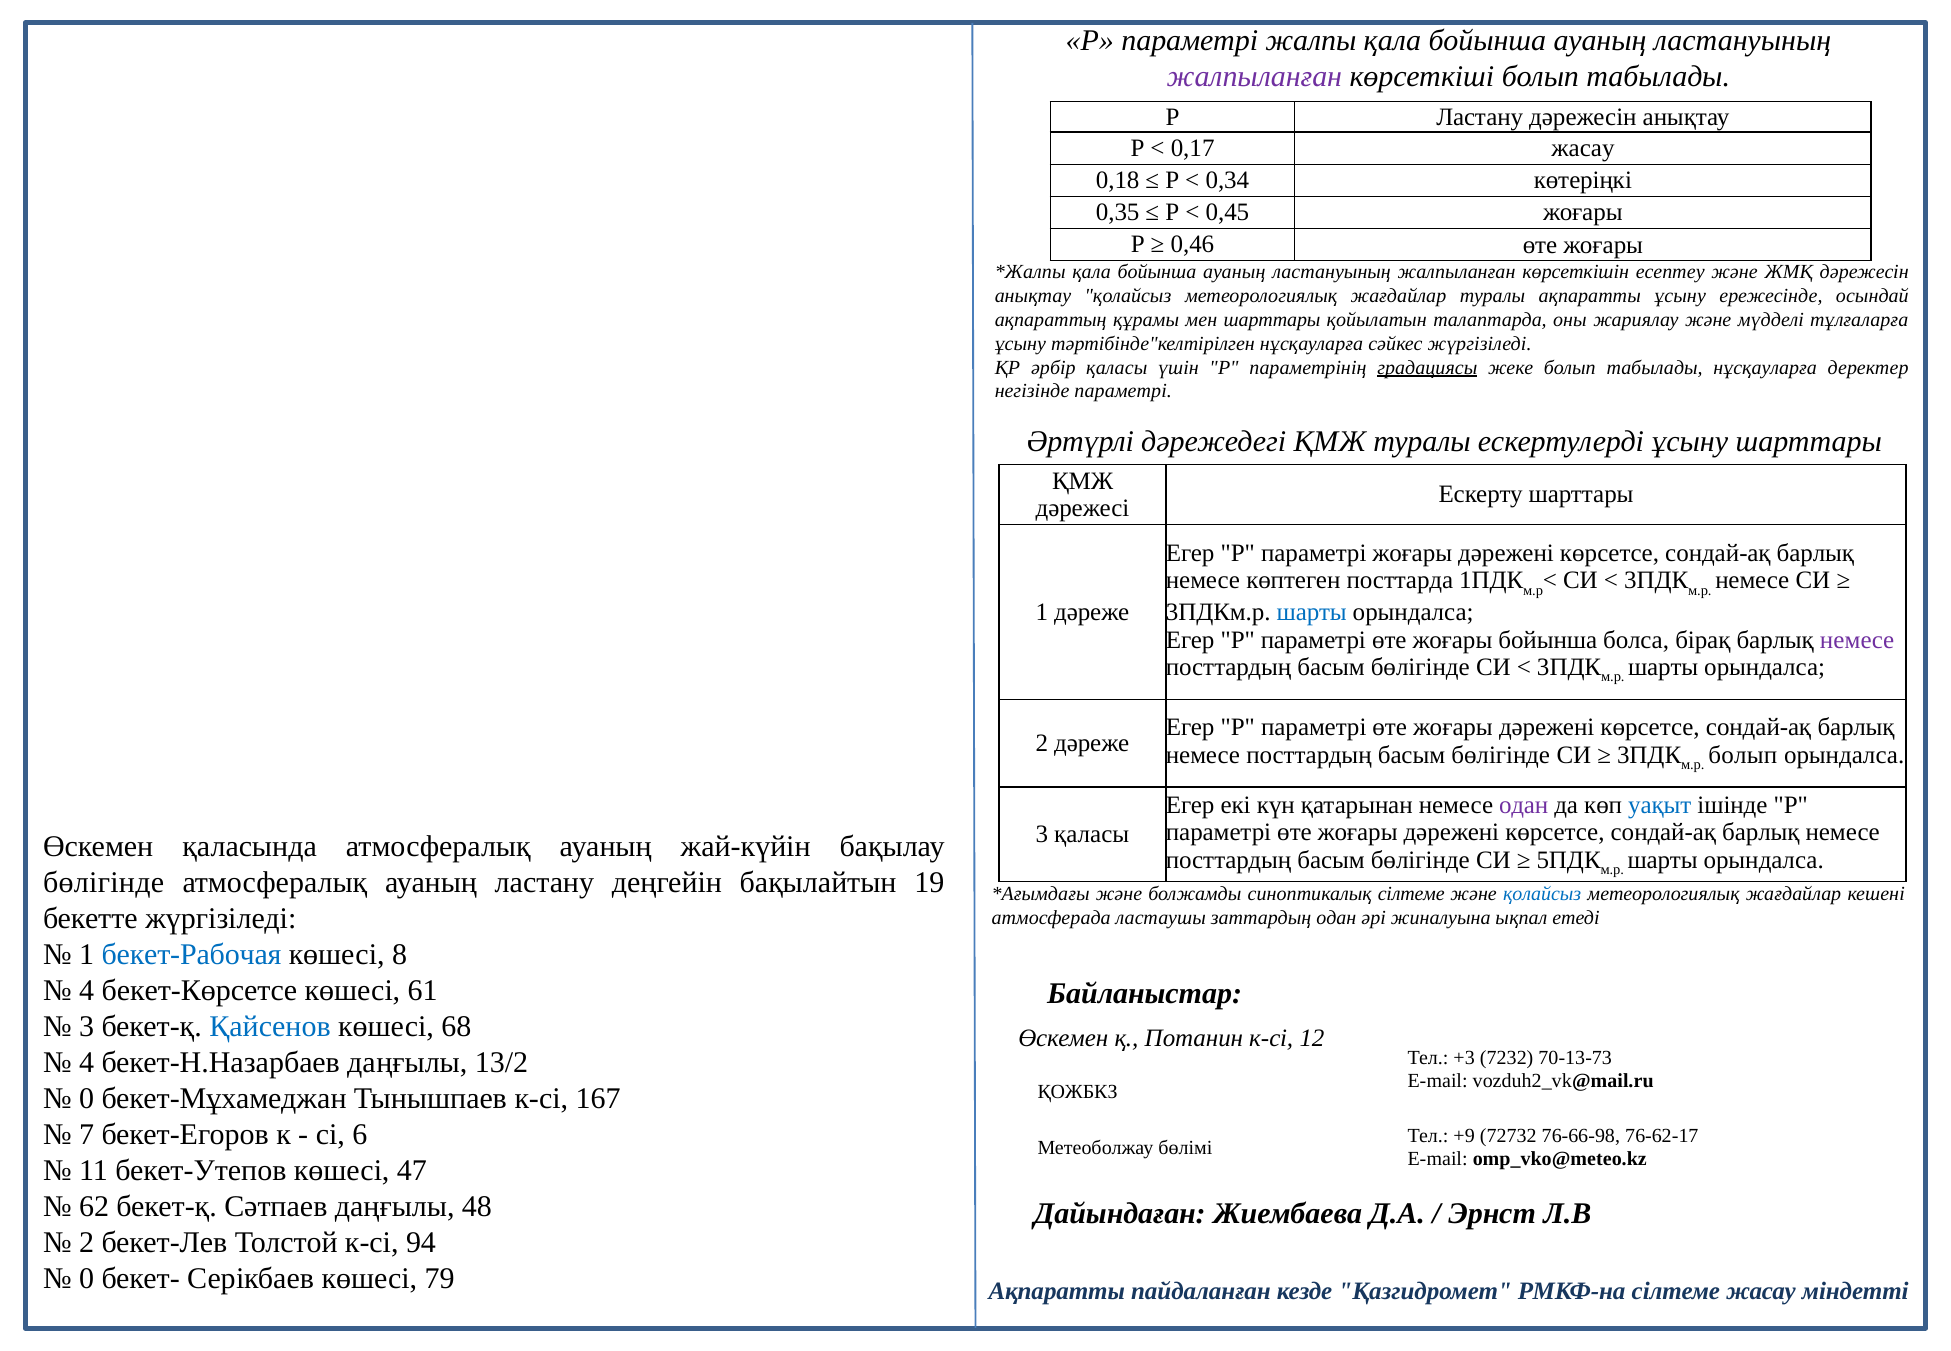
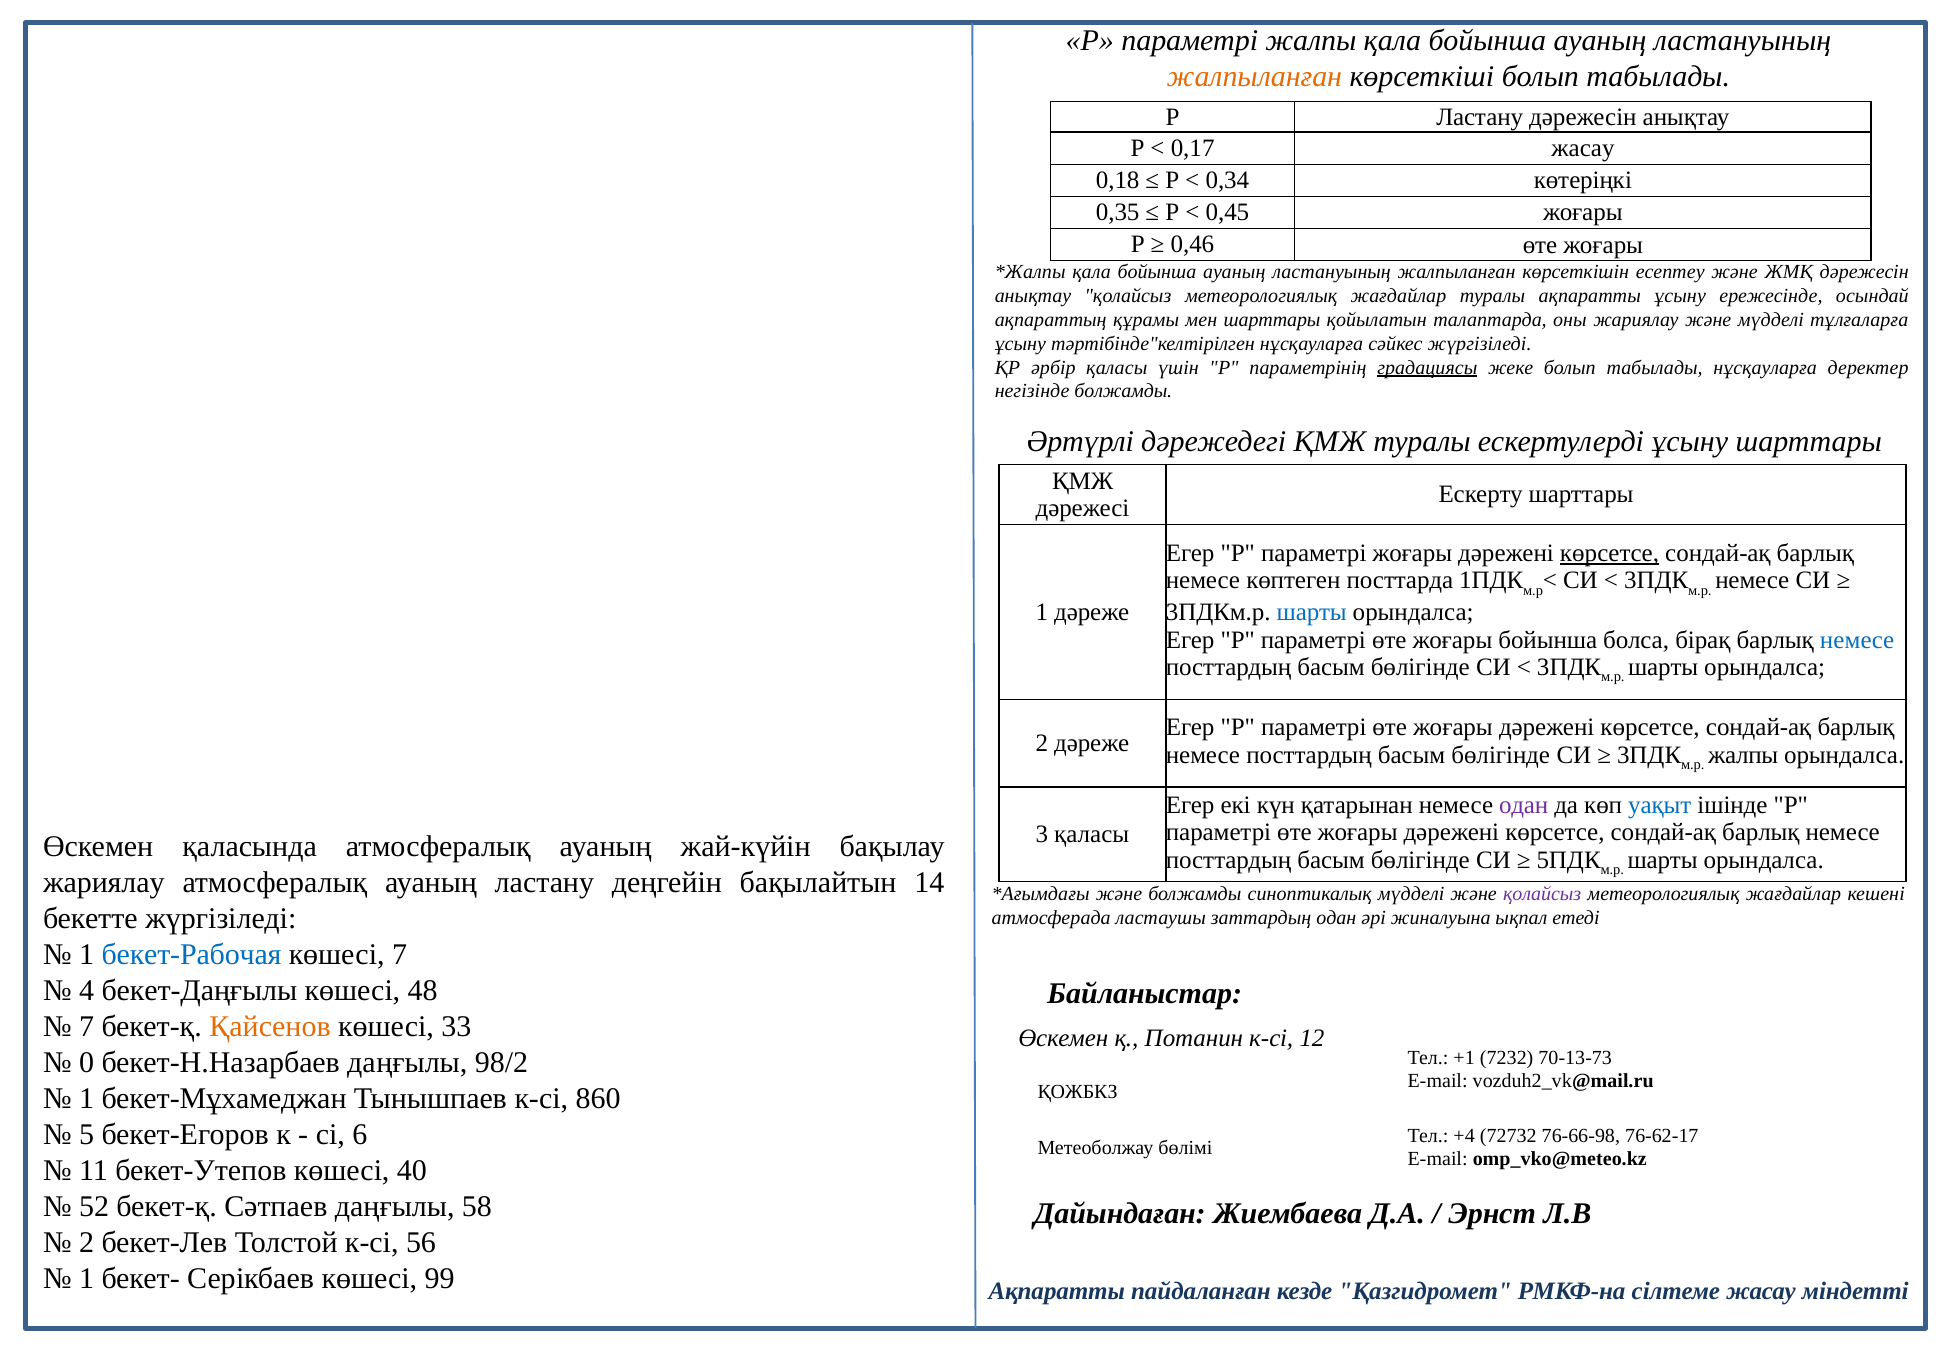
жалпыланған at (1254, 77) colour: purple -> orange
негізінде параметрі: параметрі -> болжамды
көрсетсе at (1610, 553) underline: none -> present
немесе at (1857, 640) colour: purple -> blue
болып at (1743, 755): болып -> жалпы
бөлігінде at (104, 882): бөлігінде -> жариялау
19: 19 -> 14
синоптикалық сілтеме: сілтеме -> мүдделі
қолайсыз at (1542, 894) colour: blue -> purple
көшесі 8: 8 -> 7
бекет-Көрсетсе: бекет-Көрсетсе -> бекет-Даңғылы
61: 61 -> 48
3 at (87, 1026): 3 -> 7
Қайсенов colour: blue -> orange
68: 68 -> 33
4 at (87, 1062): 4 -> 0
13/2: 13/2 -> 98/2
+3: +3 -> +1
0 at (87, 1098): 0 -> 1
167: 167 -> 860
7: 7 -> 5
+9: +9 -> +4
47: 47 -> 40
62: 62 -> 52
48: 48 -> 58
94: 94 -> 56
0 at (87, 1278): 0 -> 1
79: 79 -> 99
